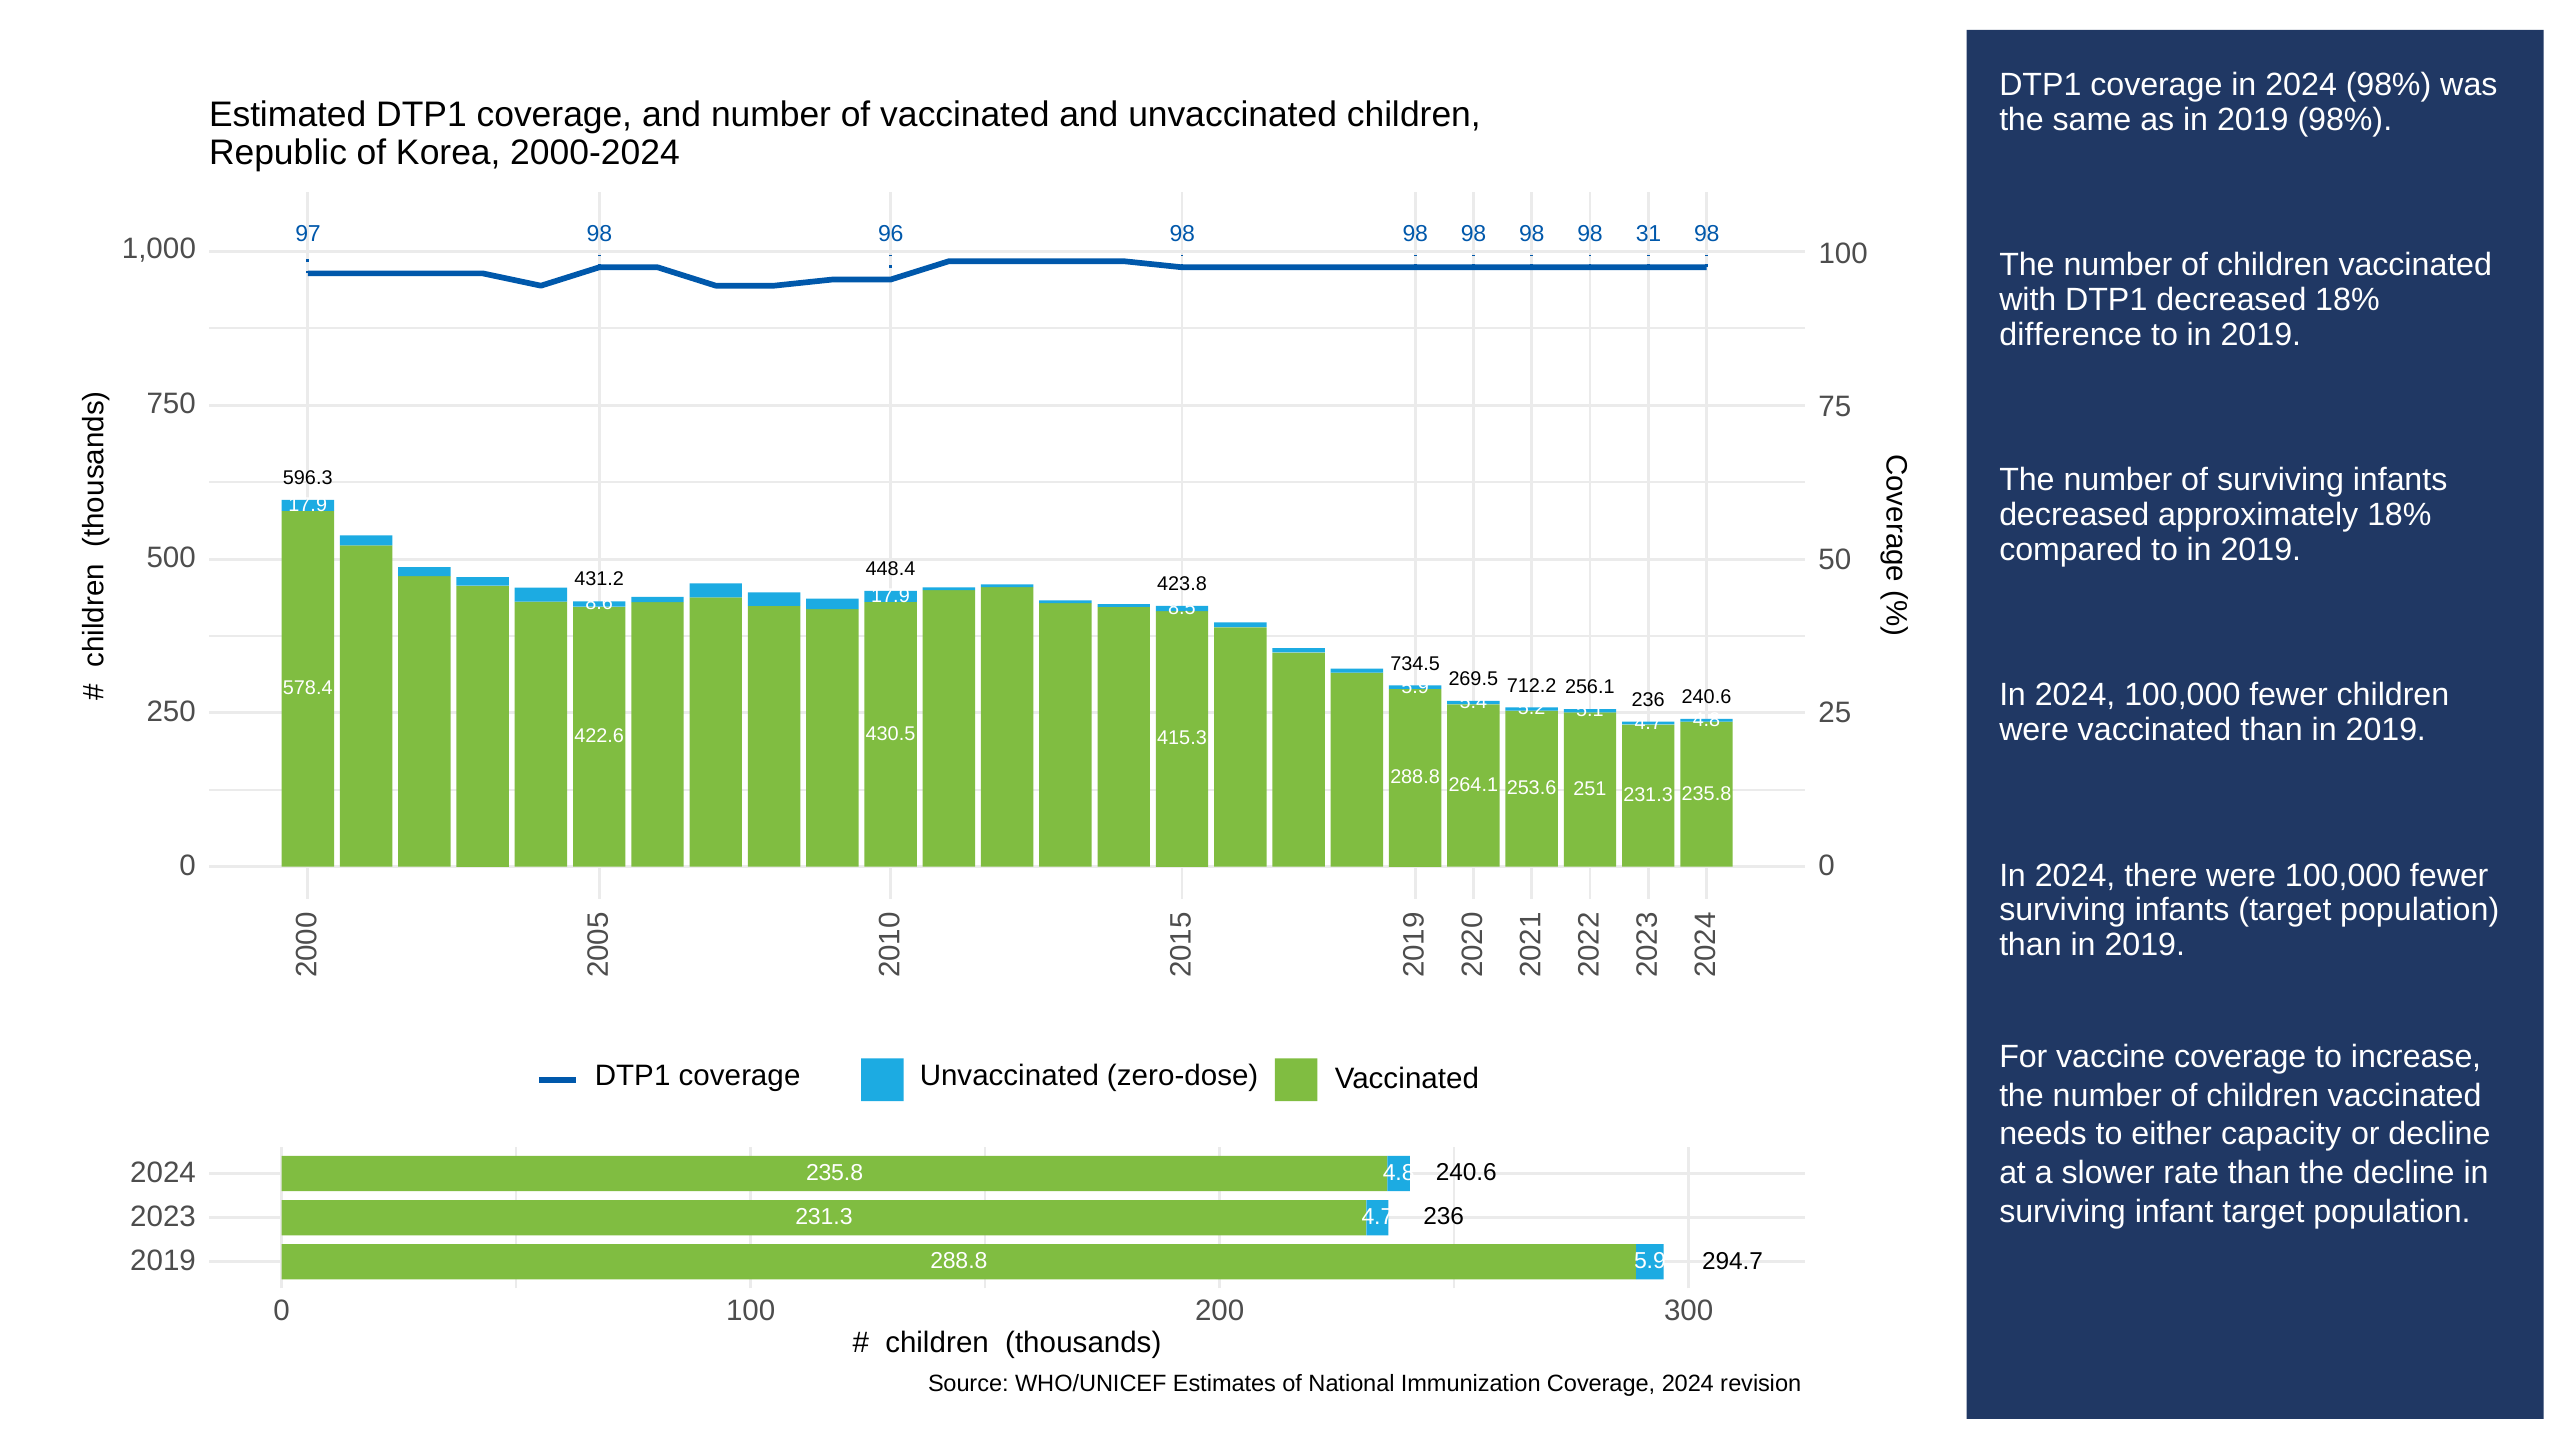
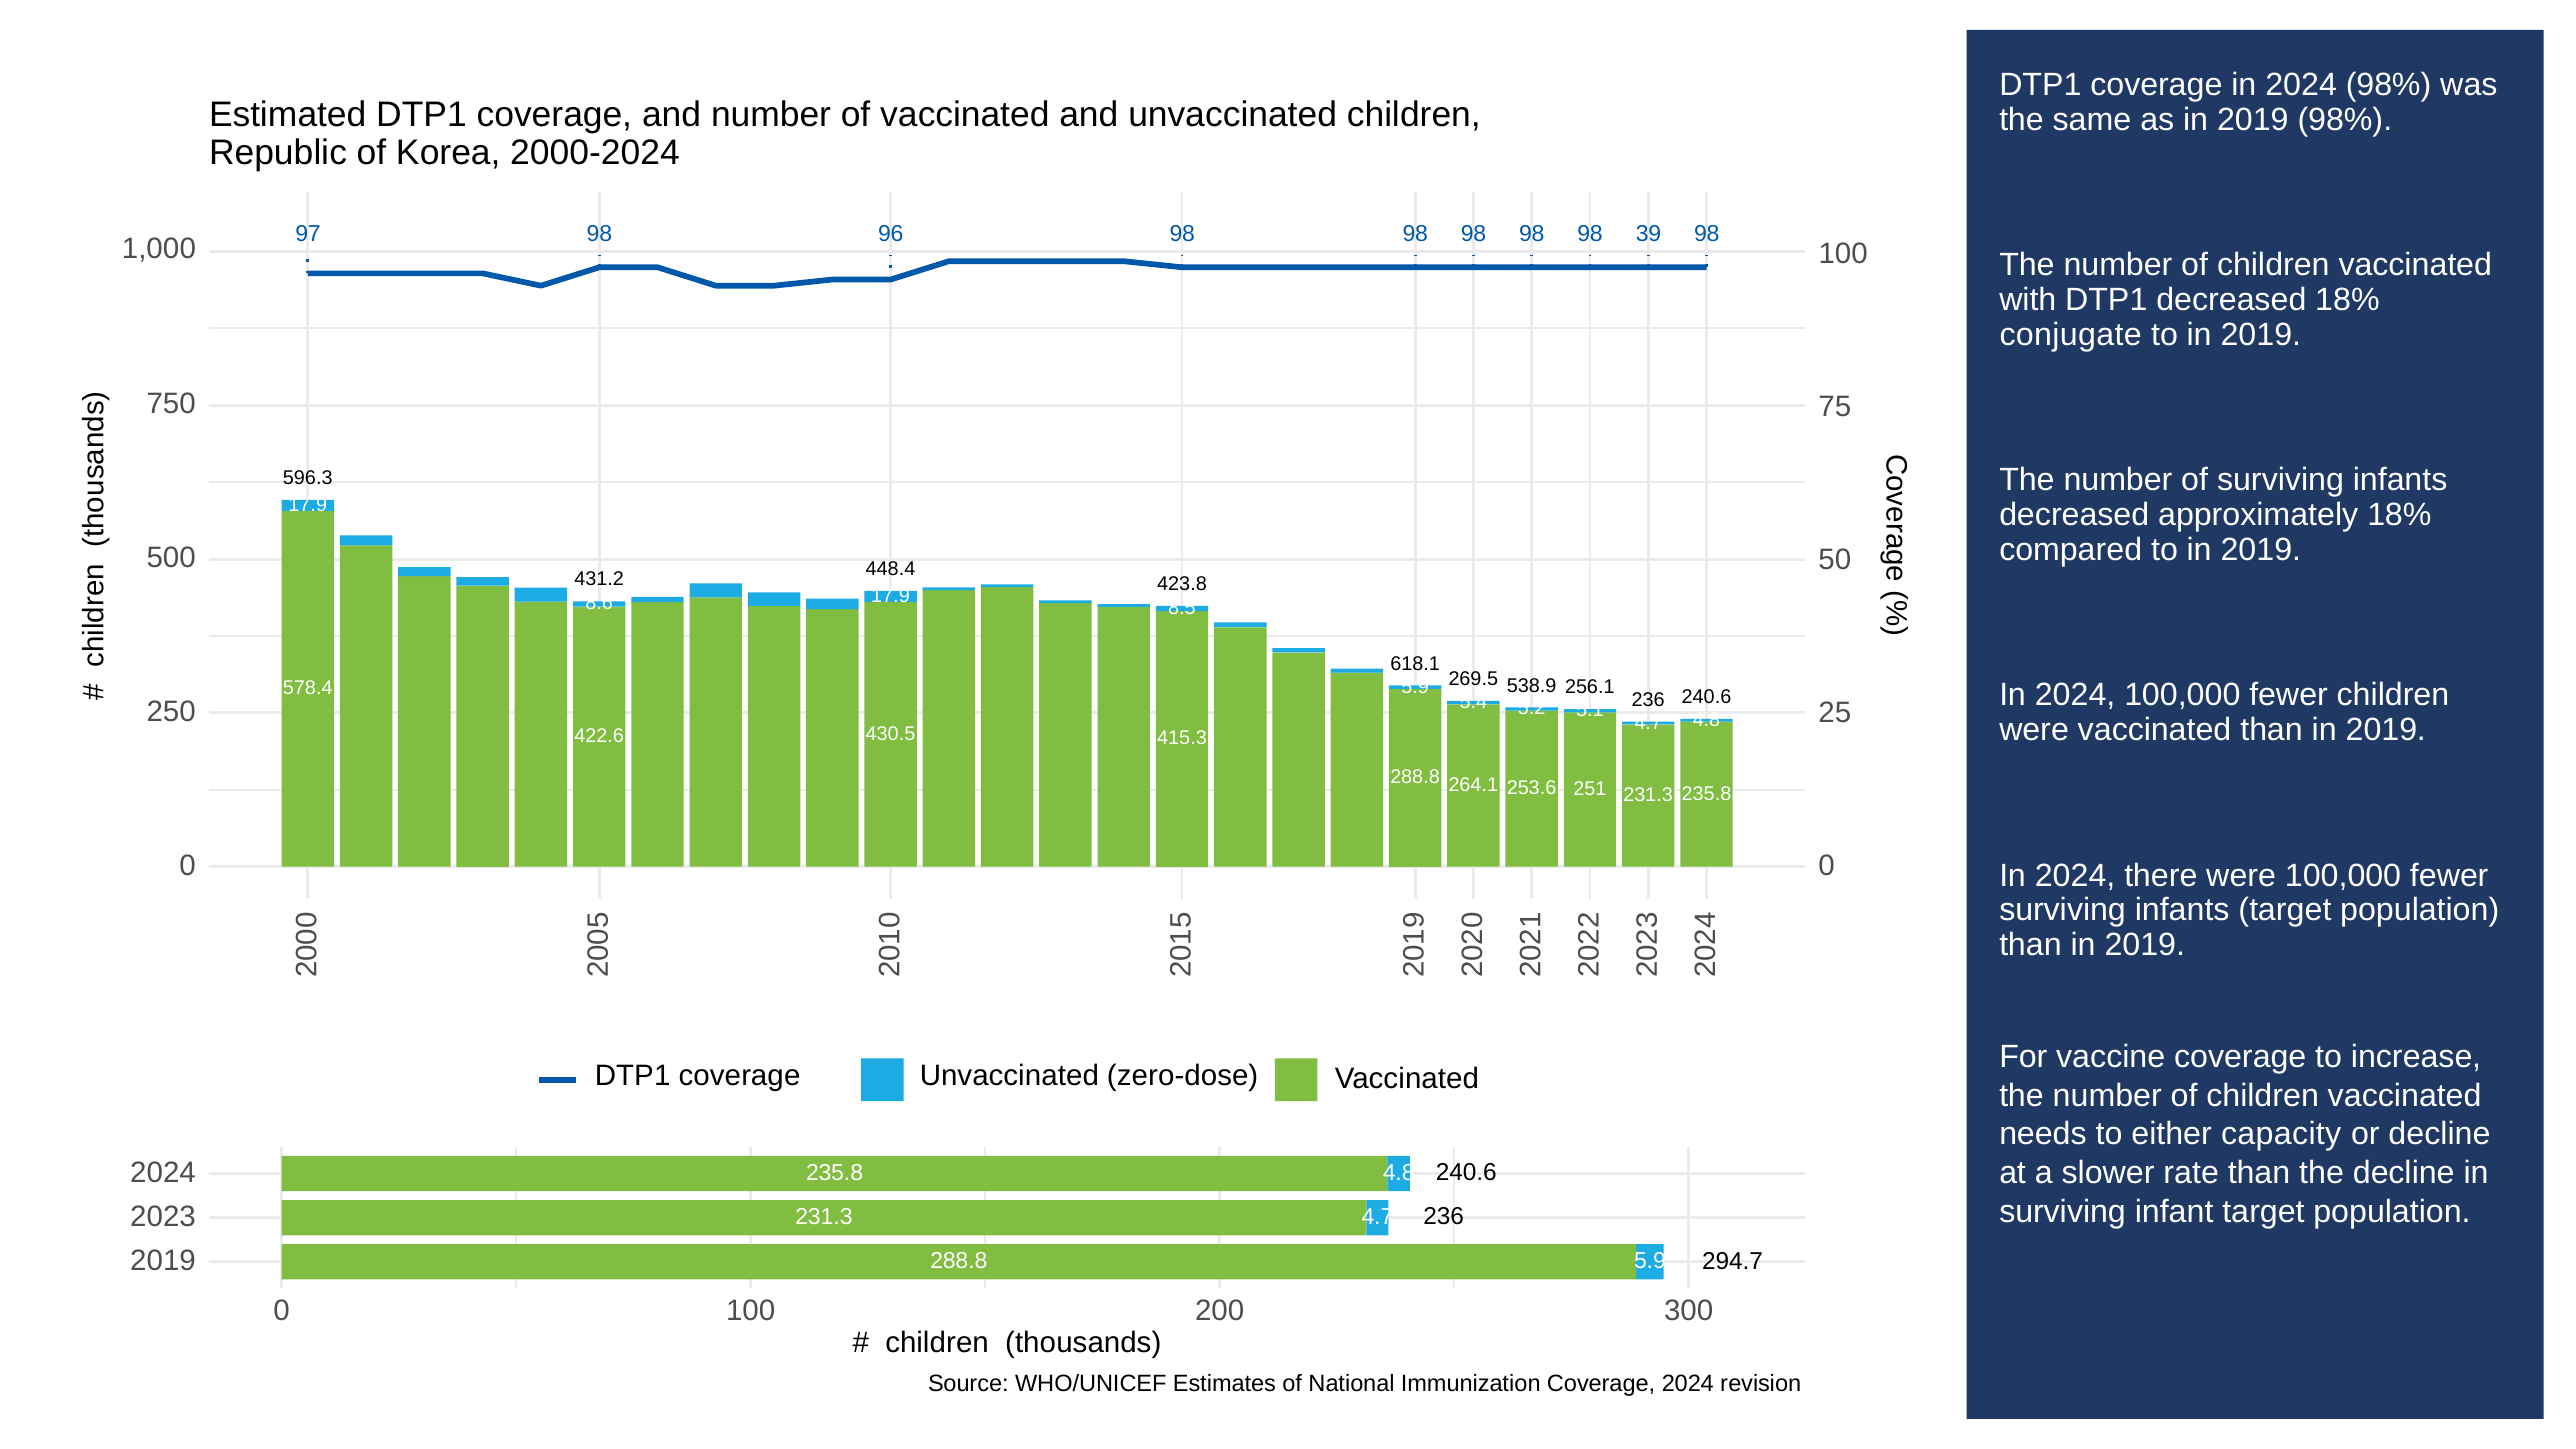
31: 31 -> 39
difference: difference -> conjugate
734.5: 734.5 -> 618.1
712.2: 712.2 -> 538.9
